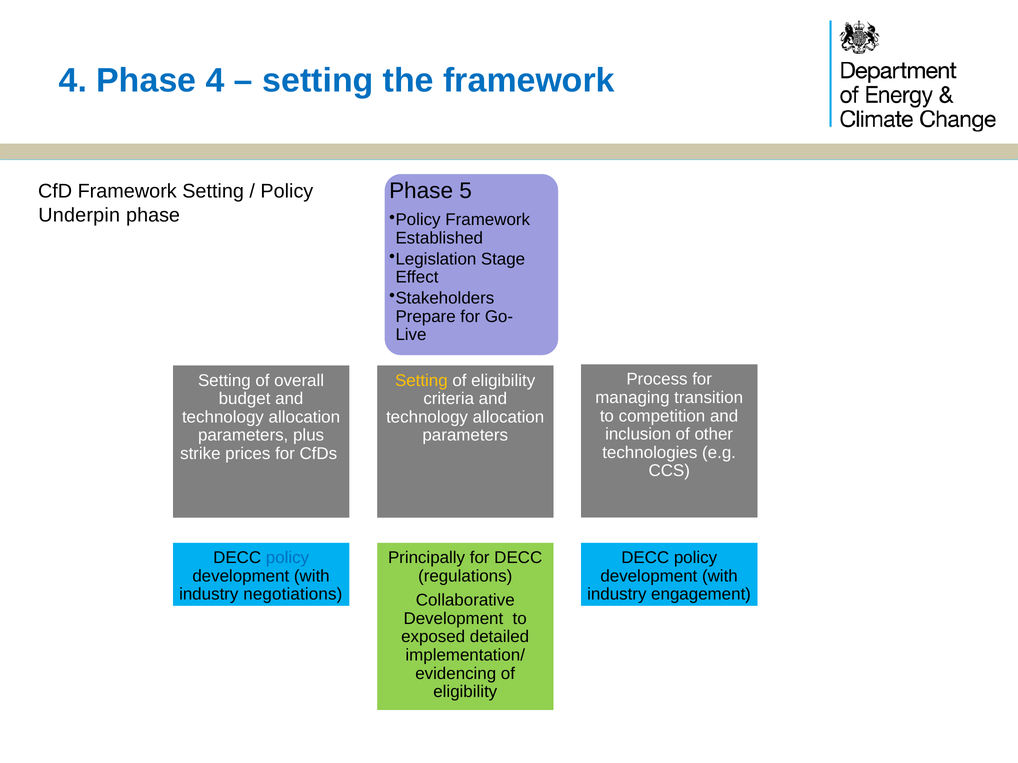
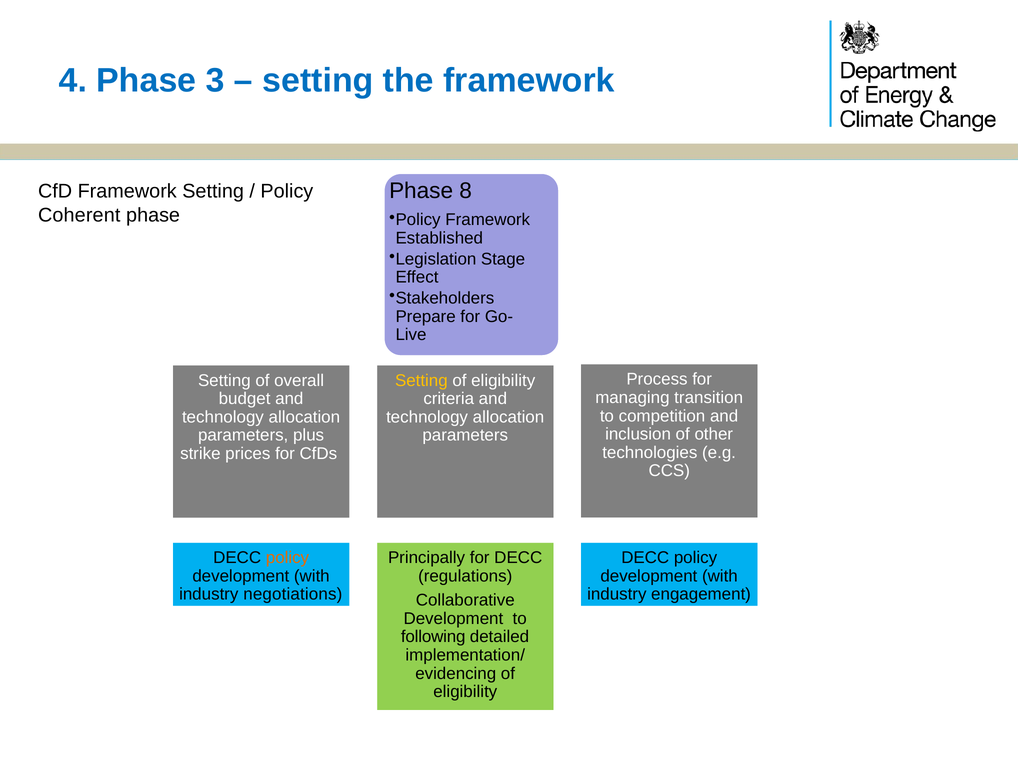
Phase 4: 4 -> 3
5: 5 -> 8
Underpin: Underpin -> Coherent
policy at (287, 558) colour: blue -> orange
exposed: exposed -> following
